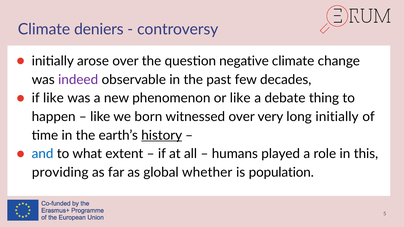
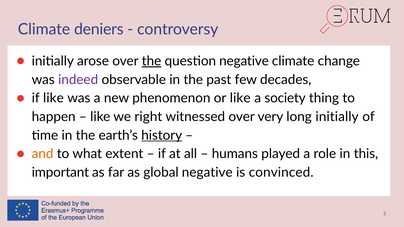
the at (152, 61) underline: none -> present
debate: debate -> society
born: born -> right
and colour: blue -> orange
providing: providing -> important
global whether: whether -> negative
population: population -> convinced
